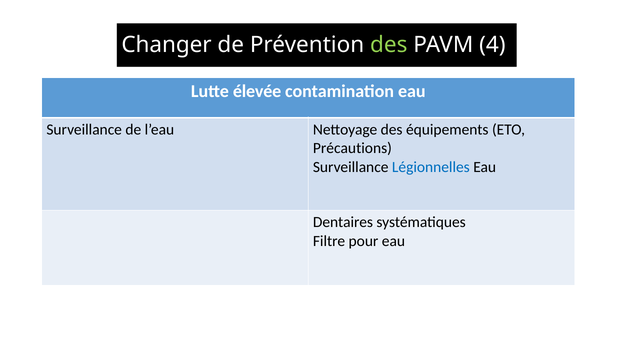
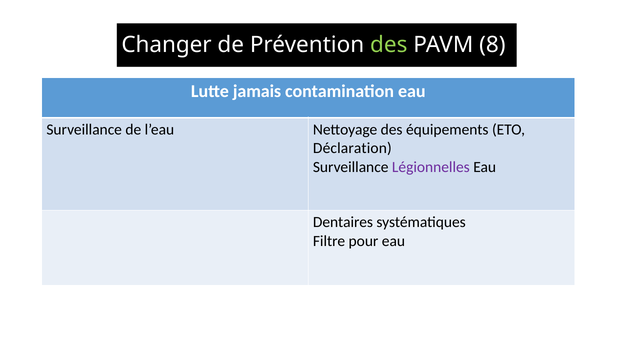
4: 4 -> 8
élevée: élevée -> jamais
Précautions: Précautions -> Déclaration
Légionnelles colour: blue -> purple
